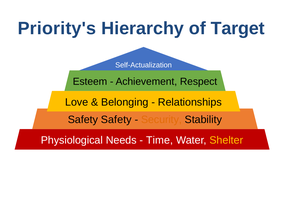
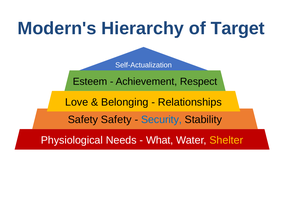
Priority's: Priority's -> Modern's
Security colour: orange -> blue
Time: Time -> What
